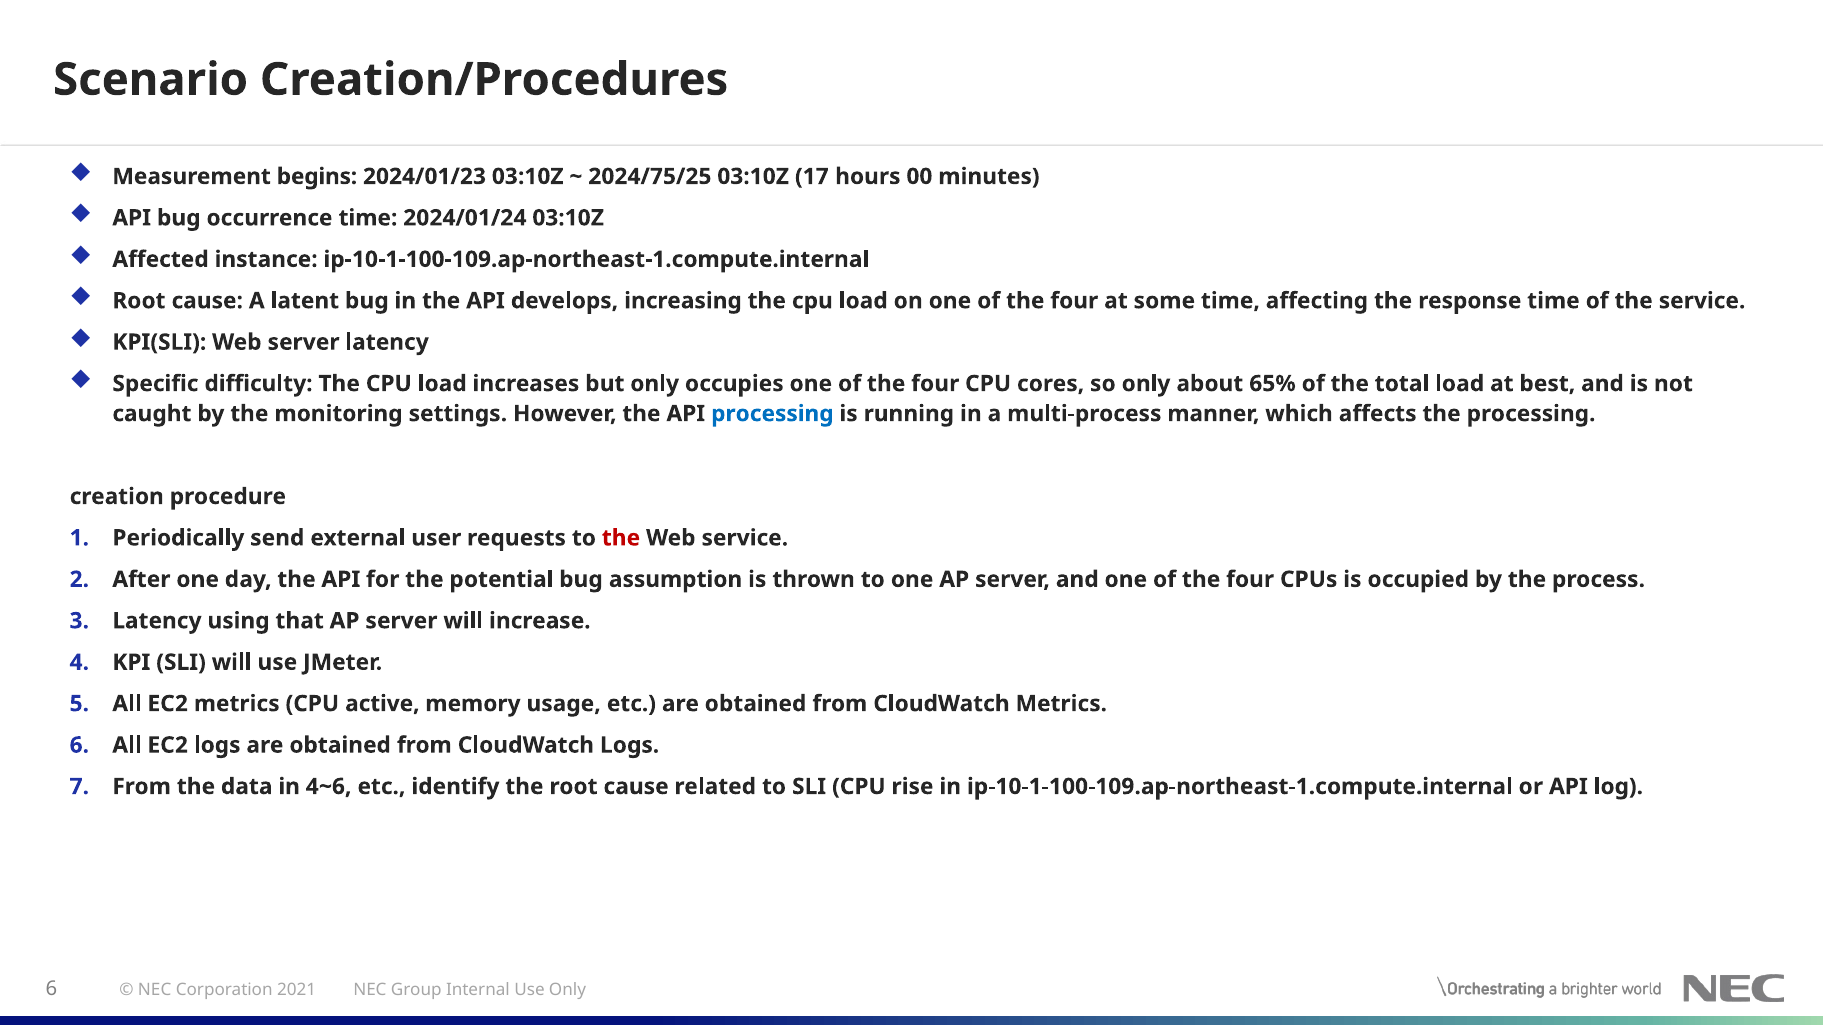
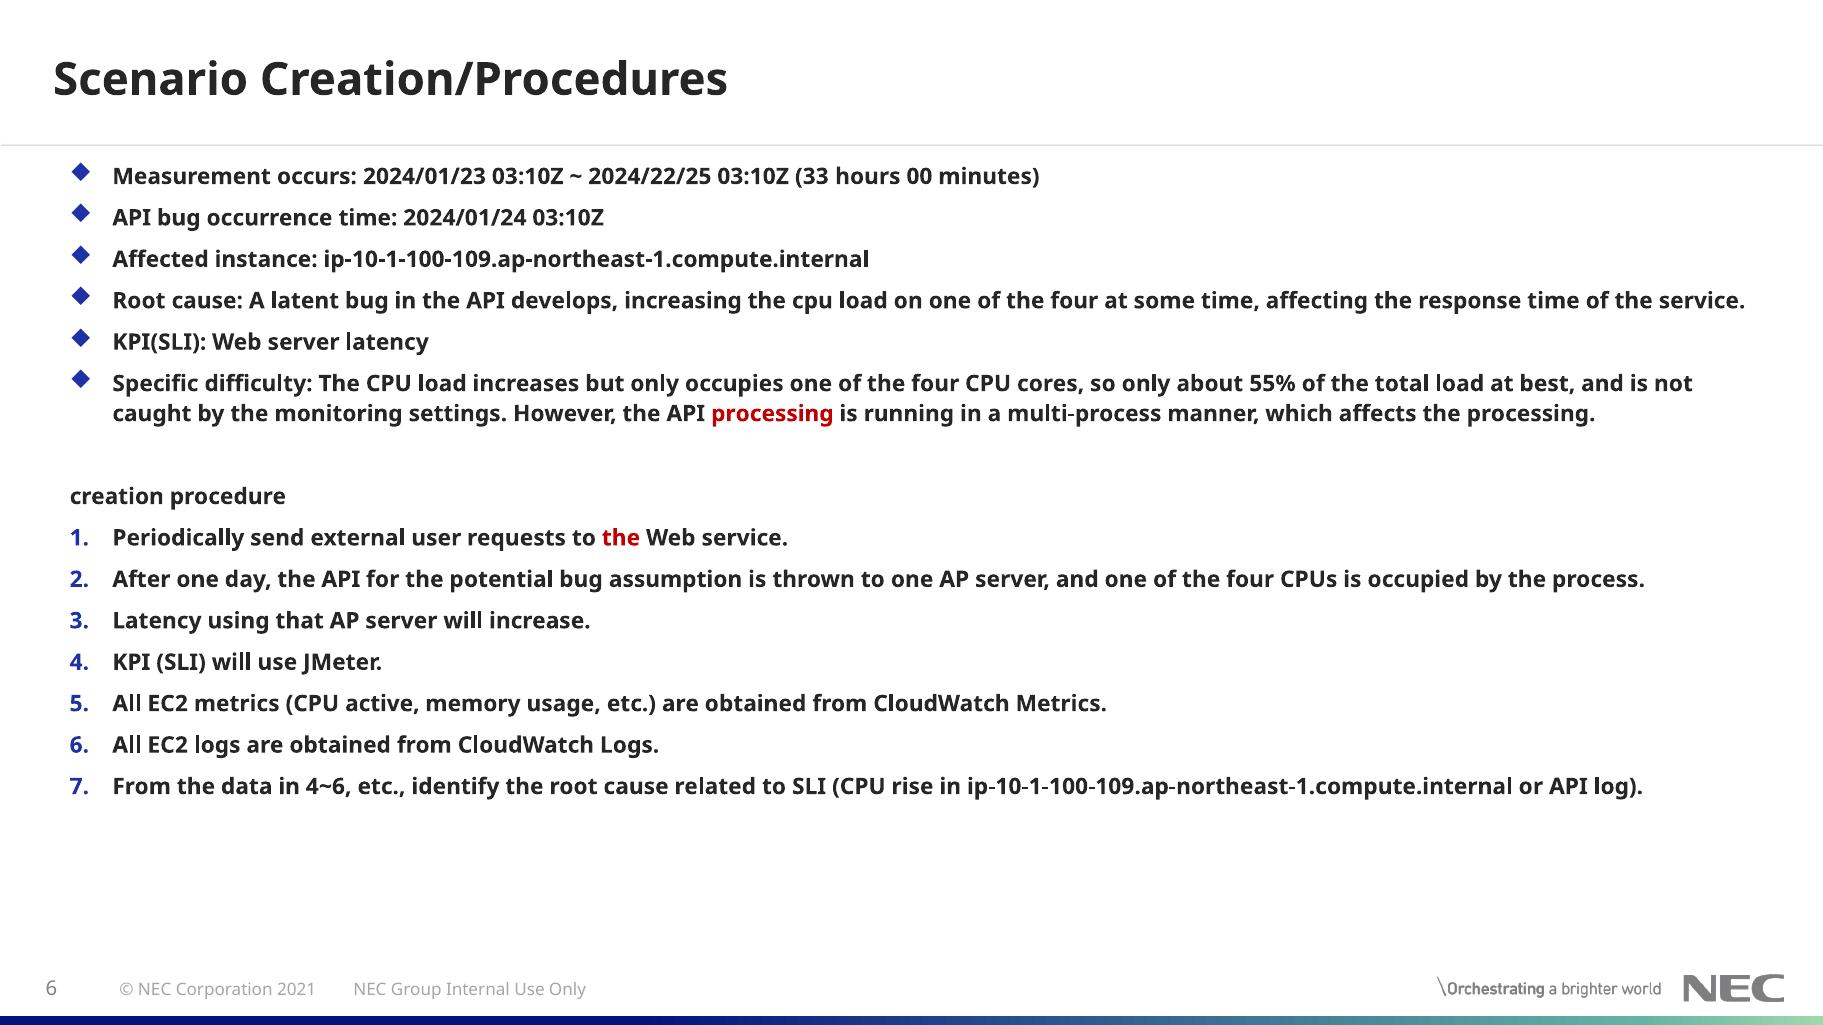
begins: begins -> occurs
2024/75/25: 2024/75/25 -> 2024/22/25
17: 17 -> 33
65%: 65% -> 55%
processing at (772, 414) colour: blue -> red
